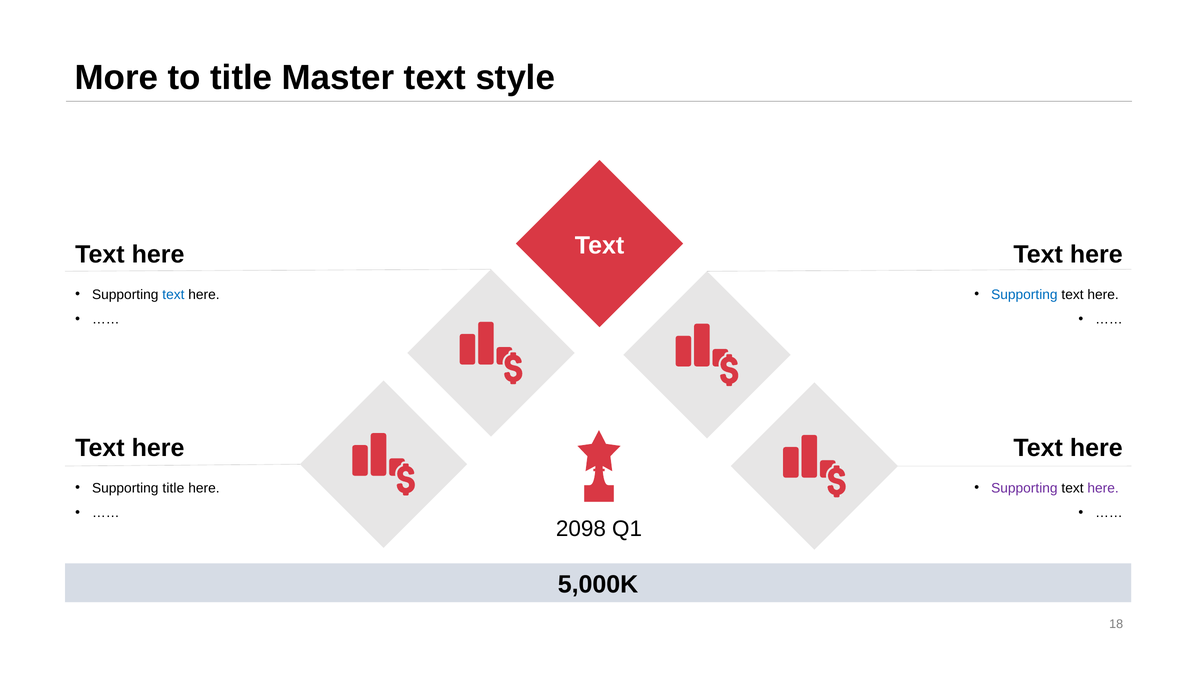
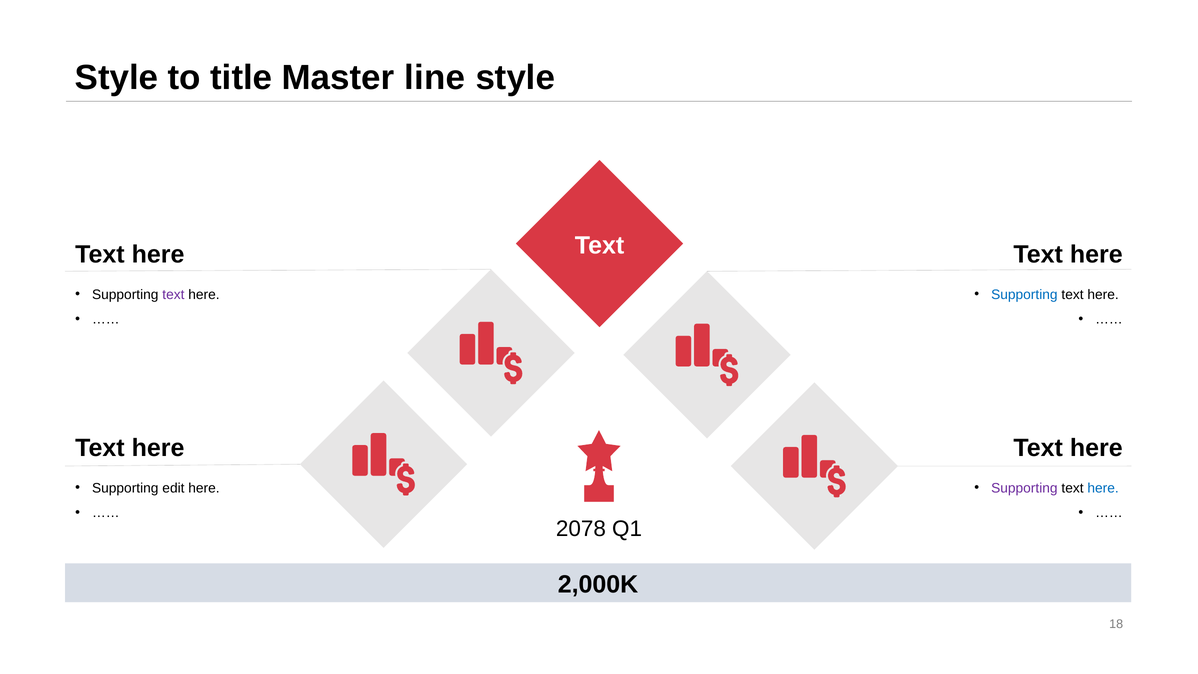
More at (116, 77): More -> Style
Master text: text -> line
text at (173, 295) colour: blue -> purple
Supporting title: title -> edit
here at (1103, 488) colour: purple -> blue
2098: 2098 -> 2078
5,000K: 5,000K -> 2,000K
